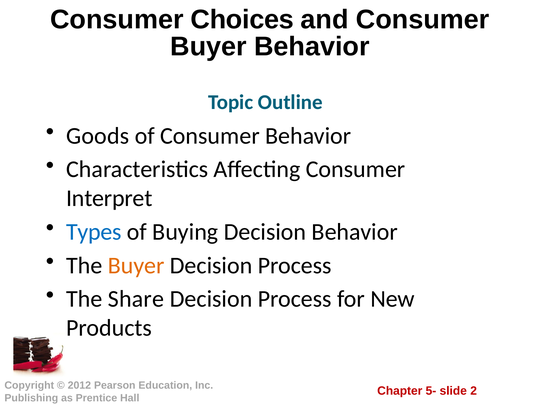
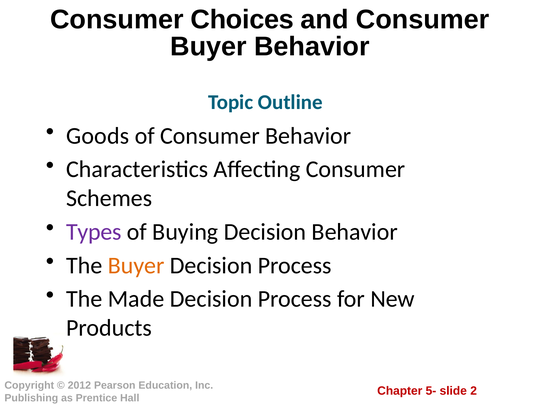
Interpret: Interpret -> Schemes
Types colour: blue -> purple
Share: Share -> Made
